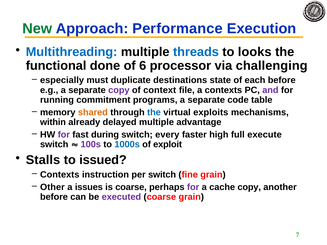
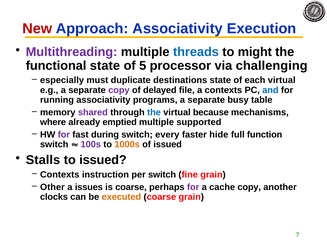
New colour: green -> red
Approach Performance: Performance -> Associativity
Multithreading colour: blue -> purple
looks: looks -> might
functional done: done -> state
6: 6 -> 5
each before: before -> virtual
context: context -> delayed
and colour: purple -> blue
running commitment: commitment -> associativity
code: code -> busy
shared colour: orange -> purple
exploits: exploits -> because
within: within -> where
delayed: delayed -> emptied
advantage: advantage -> supported
high: high -> hide
execute: execute -> function
1000s colour: blue -> orange
of exploit: exploit -> issued
before at (54, 197): before -> clocks
executed colour: purple -> orange
